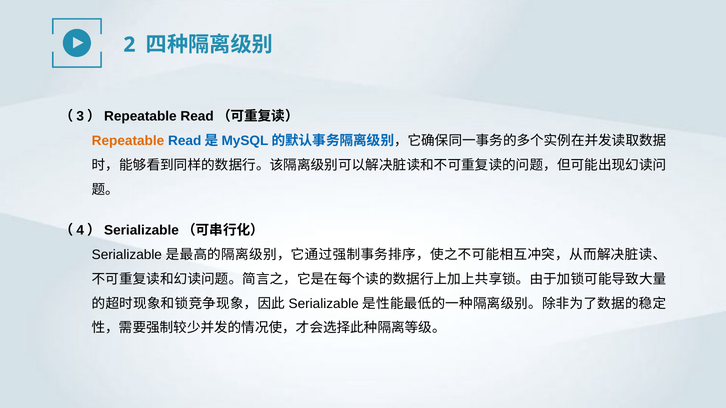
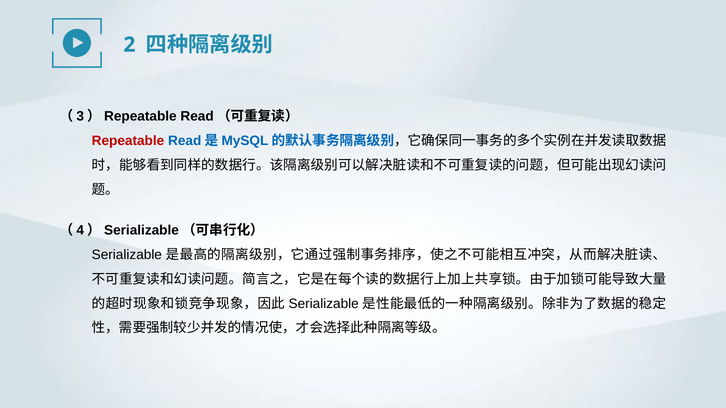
Repeatable colour: orange -> red
